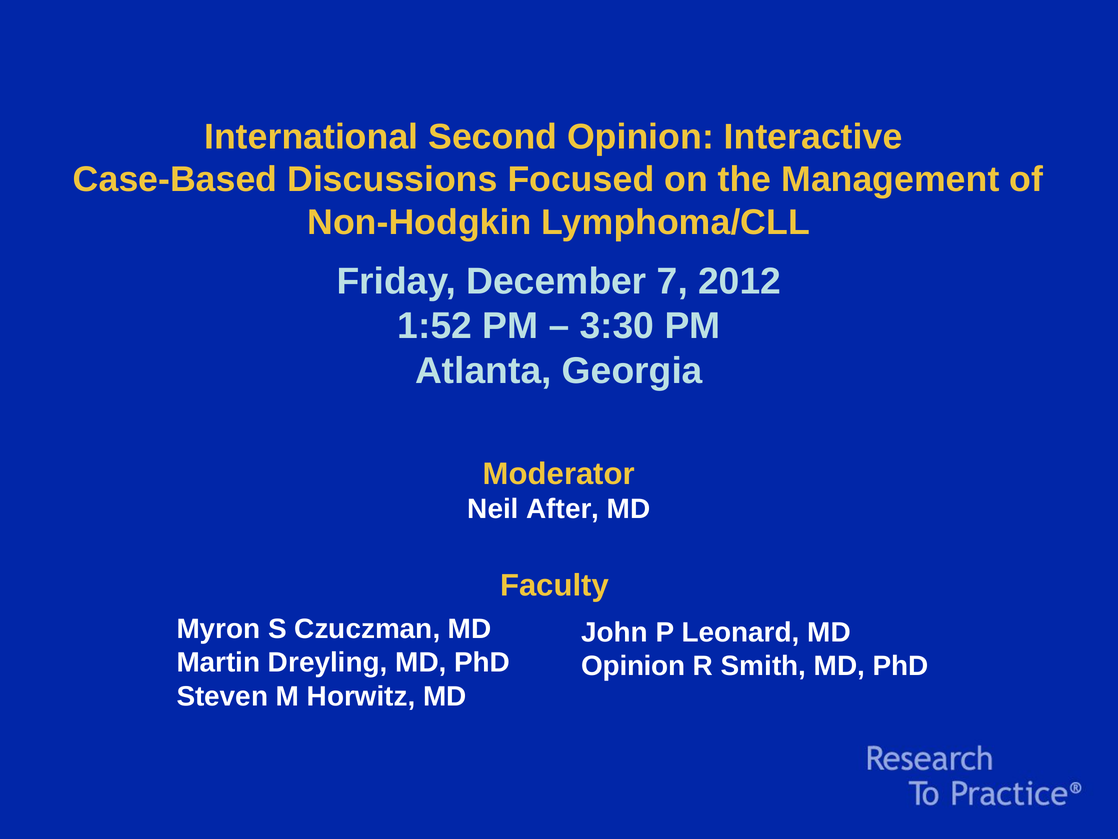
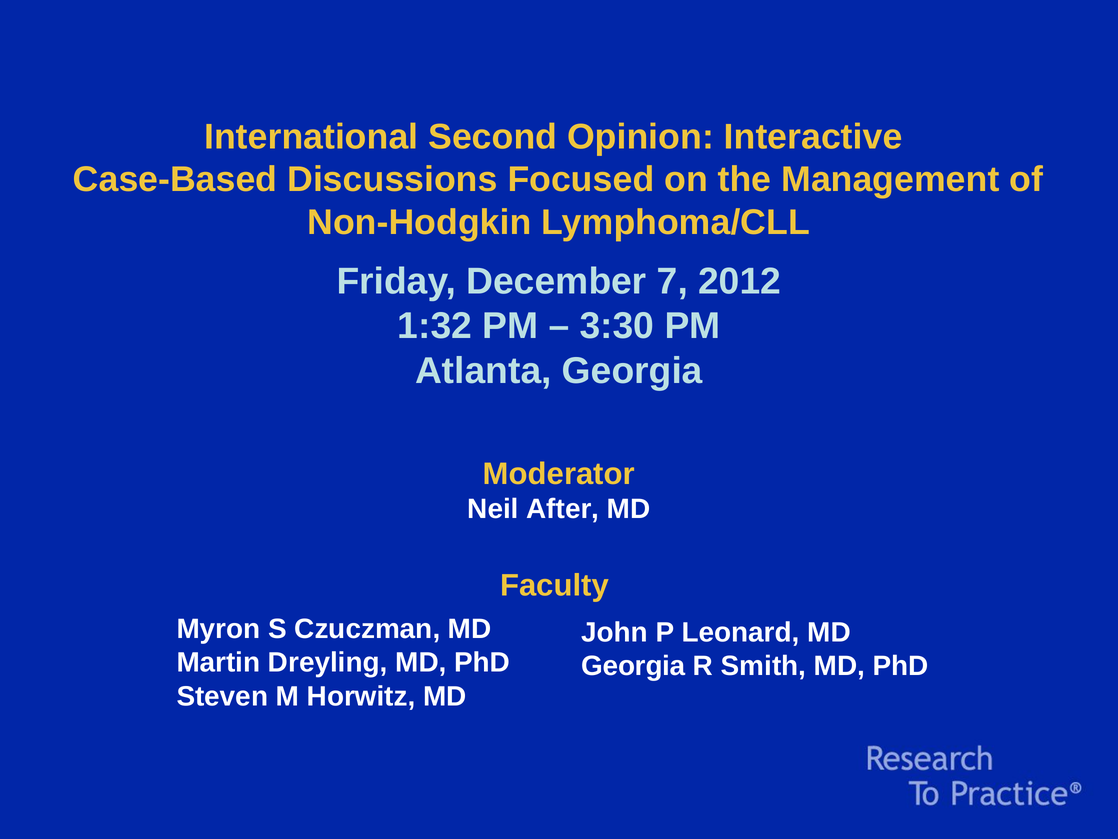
1:52: 1:52 -> 1:32
Opinion at (633, 666): Opinion -> Georgia
